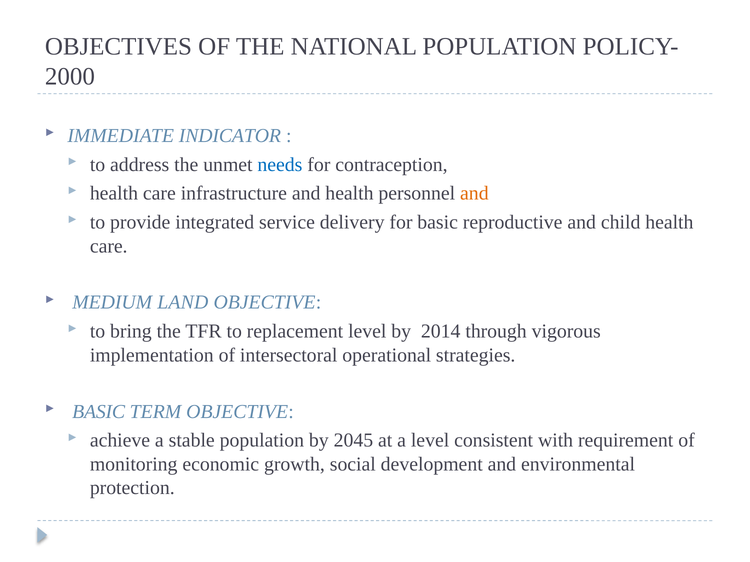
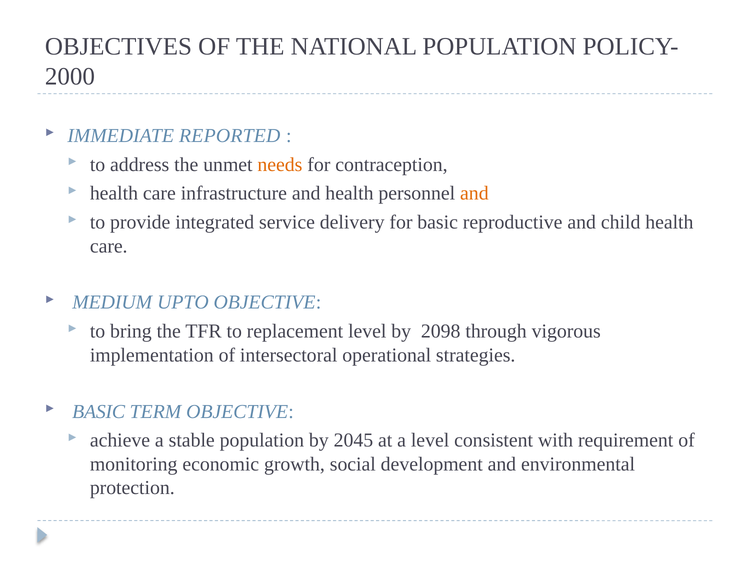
INDICATOR: INDICATOR -> REPORTED
needs colour: blue -> orange
LAND: LAND -> UPTO
2014: 2014 -> 2098
